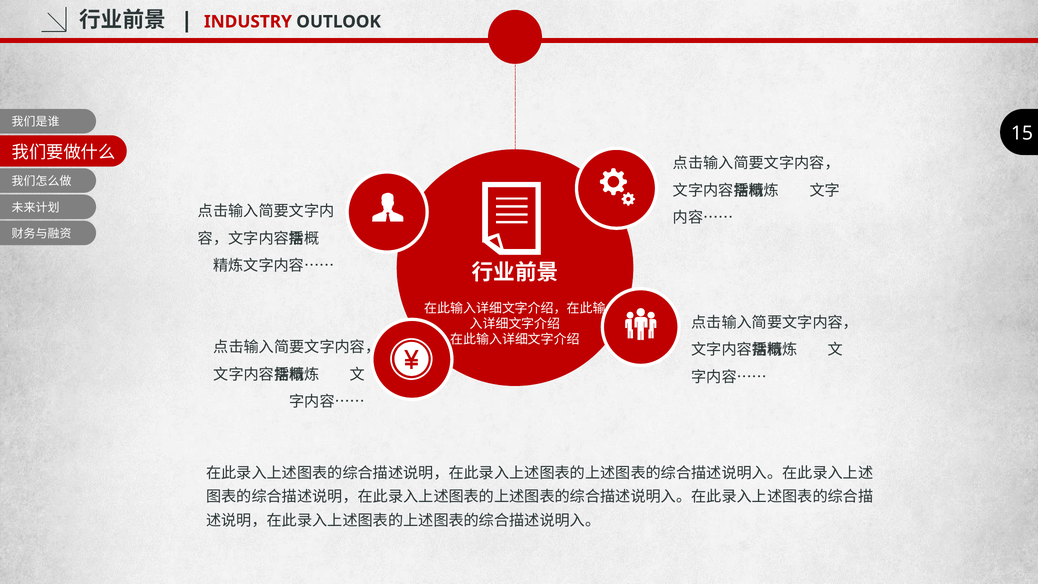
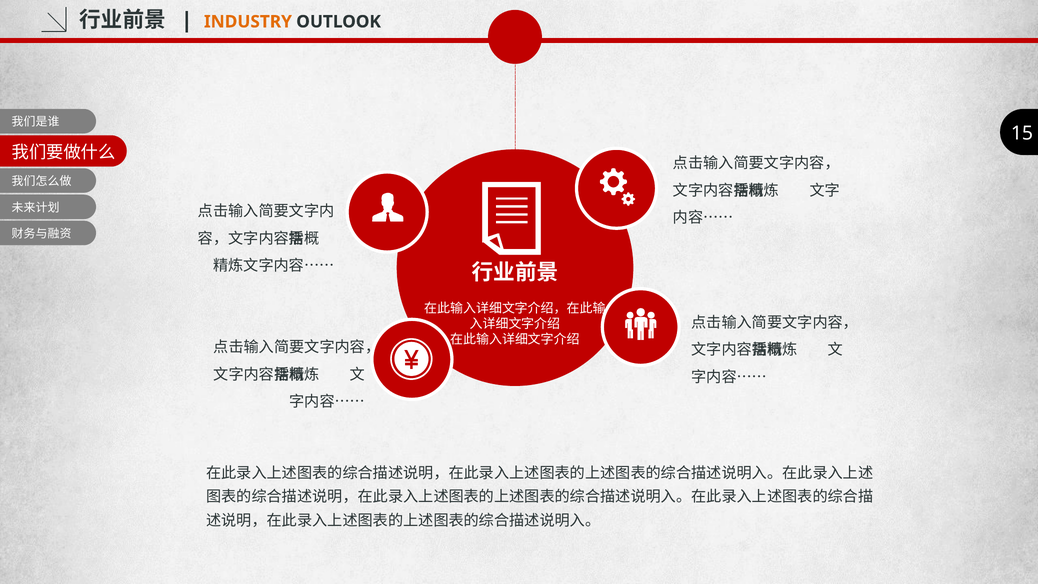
INDUSTRY colour: red -> orange
